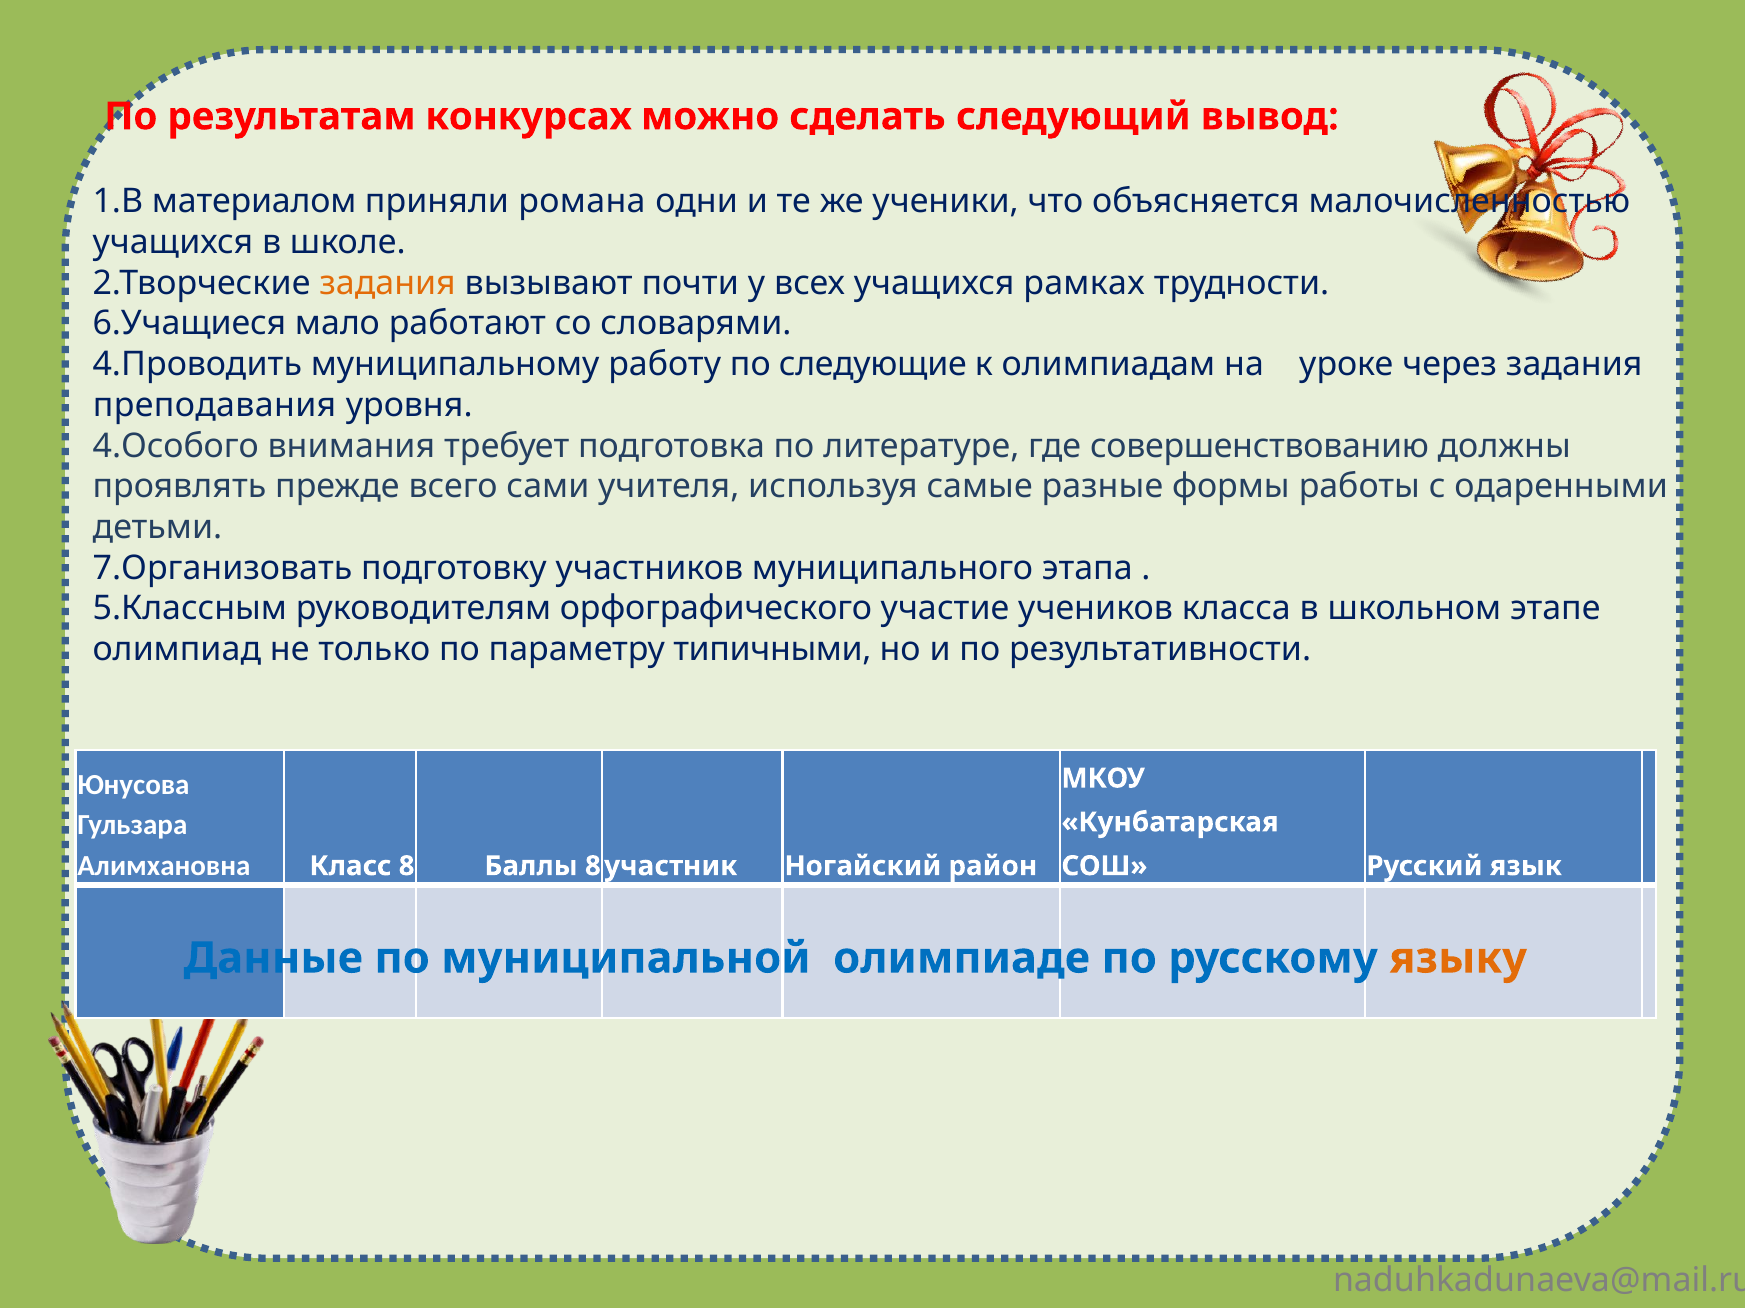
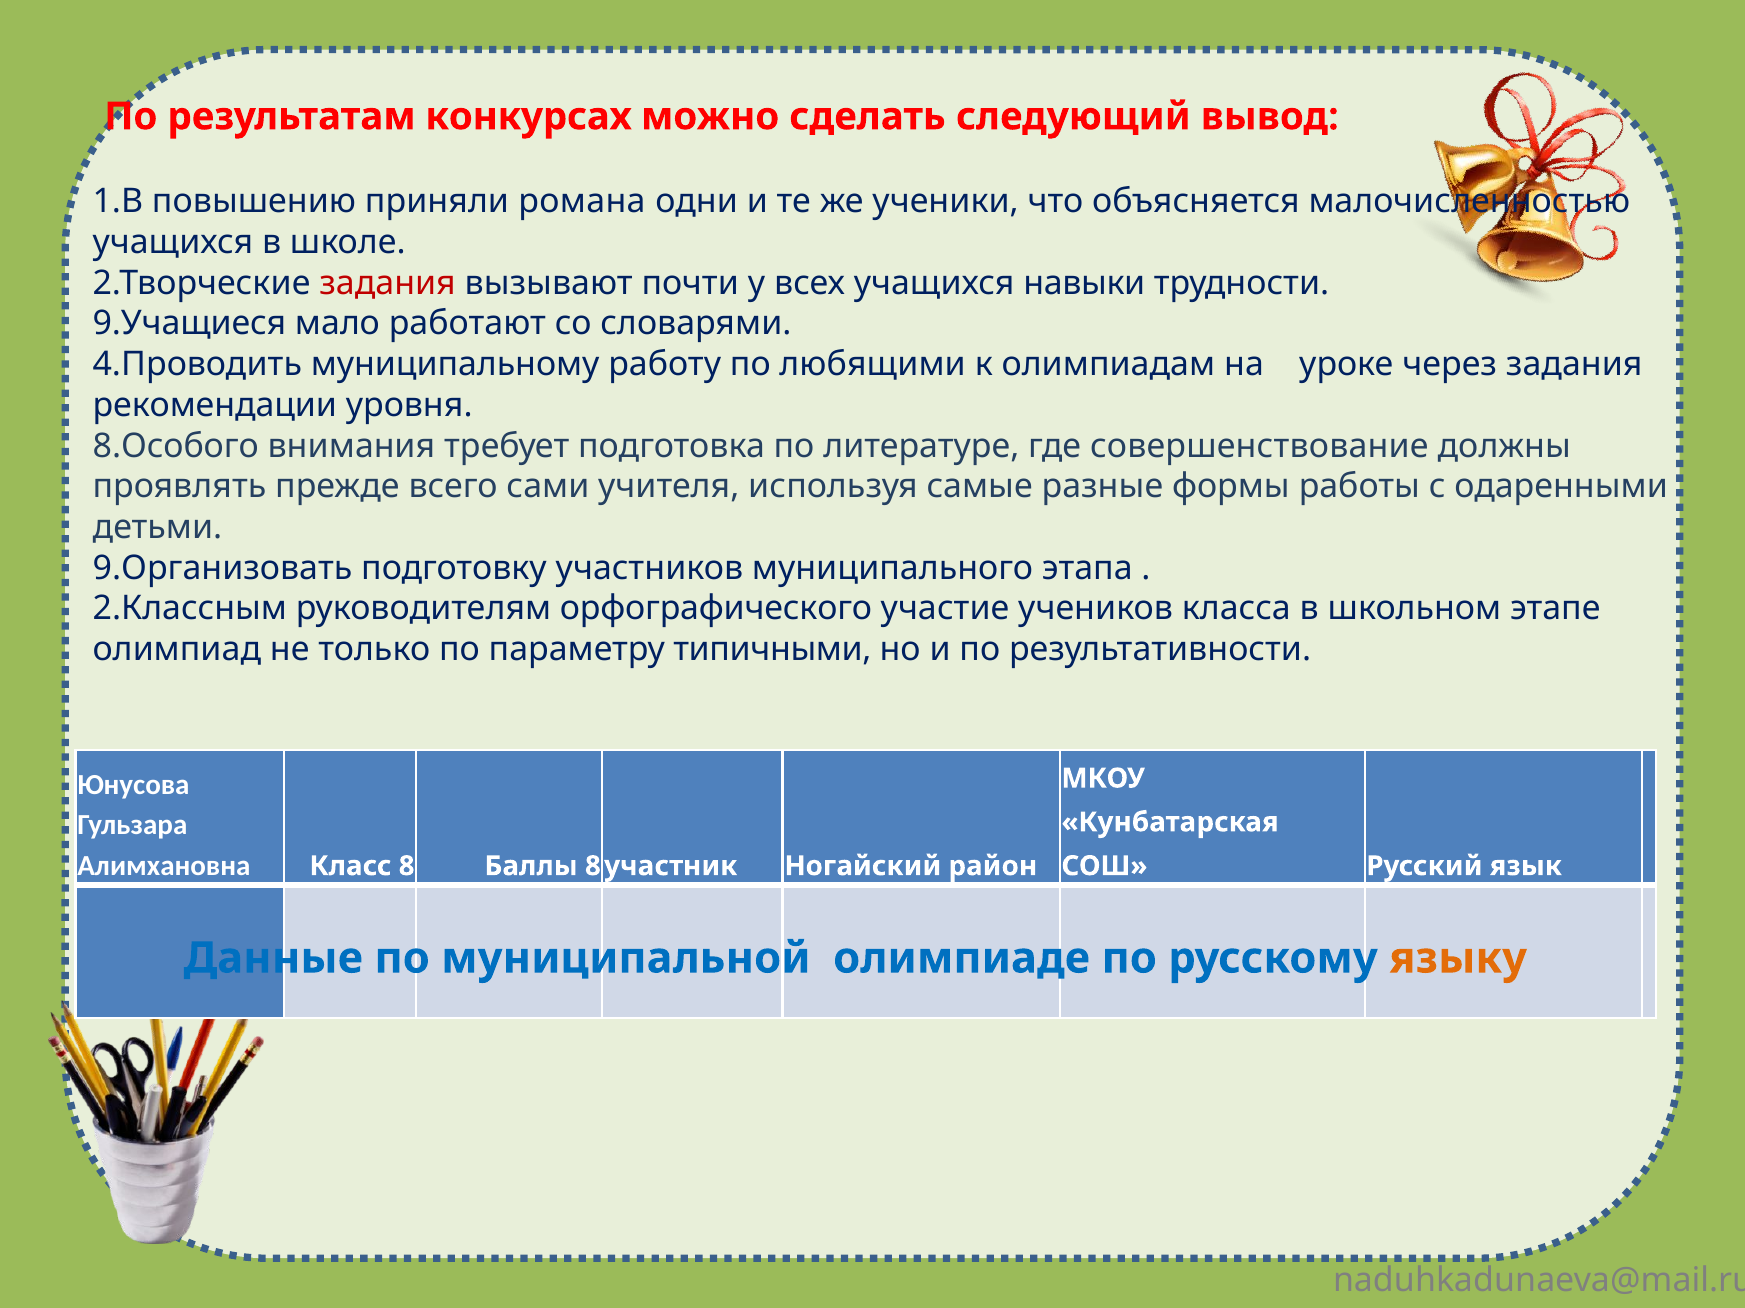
материалом: материалом -> повышению
задания at (388, 283) colour: orange -> red
рамках: рамках -> навыки
6.Учащиеся: 6.Учащиеся -> 9.Учащиеся
следующие: следующие -> любящими
преподавания: преподавания -> рекомендации
4.Особого: 4.Особого -> 8.Особого
совершенствованию: совершенствованию -> совершенствование
7.Организовать: 7.Организовать -> 9.Организовать
5.Классным: 5.Классным -> 2.Классным
